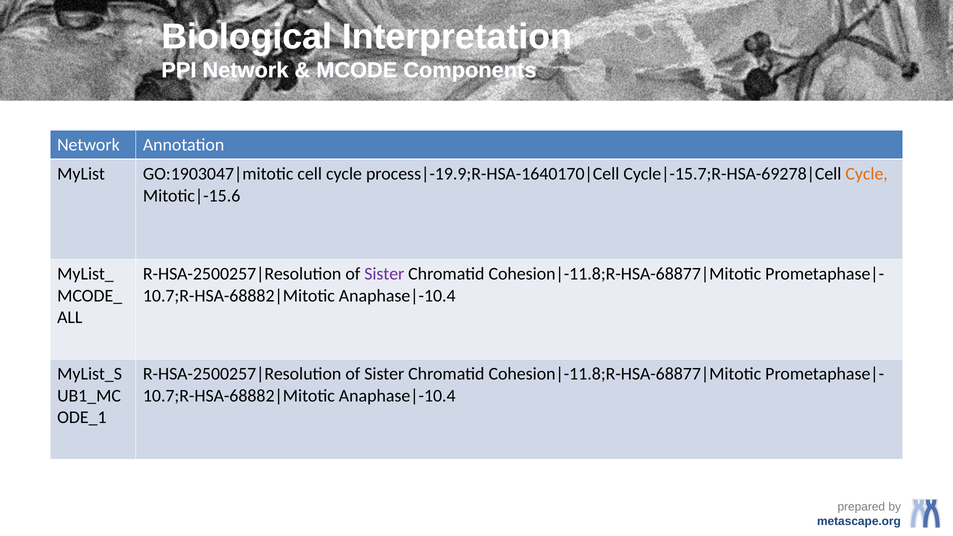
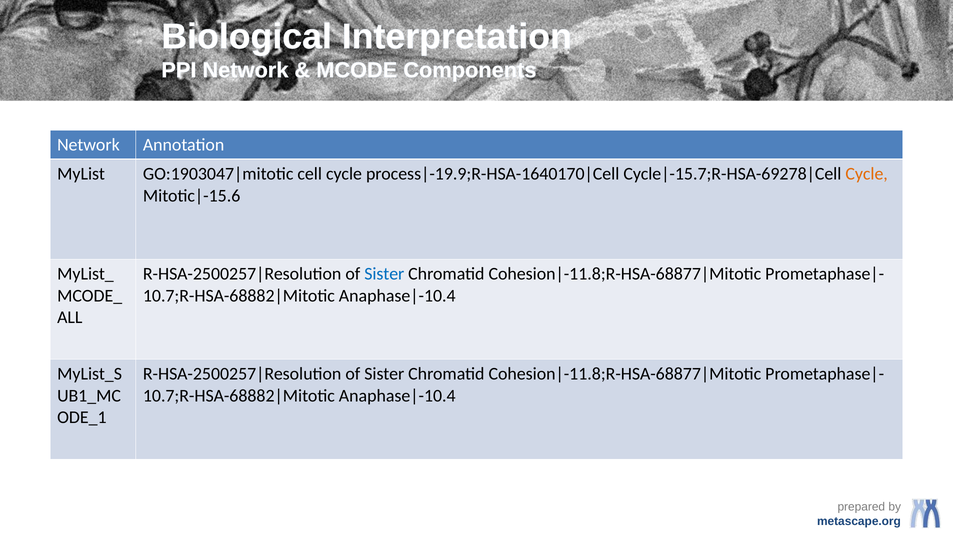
Sister at (384, 274) colour: purple -> blue
